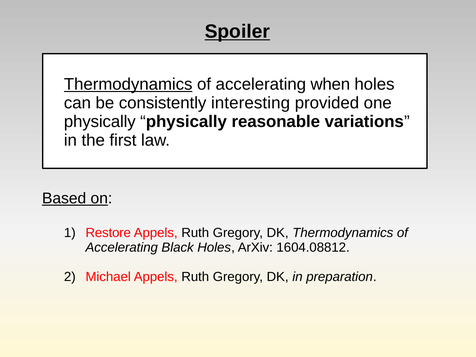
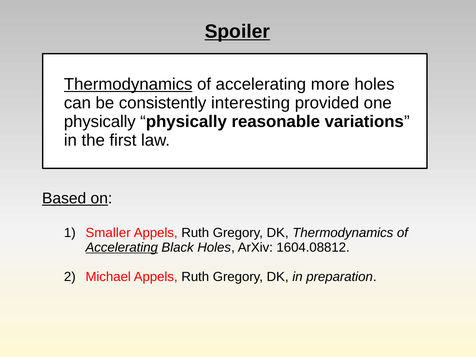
when: when -> more
Restore: Restore -> Smaller
Accelerating at (122, 248) underline: none -> present
